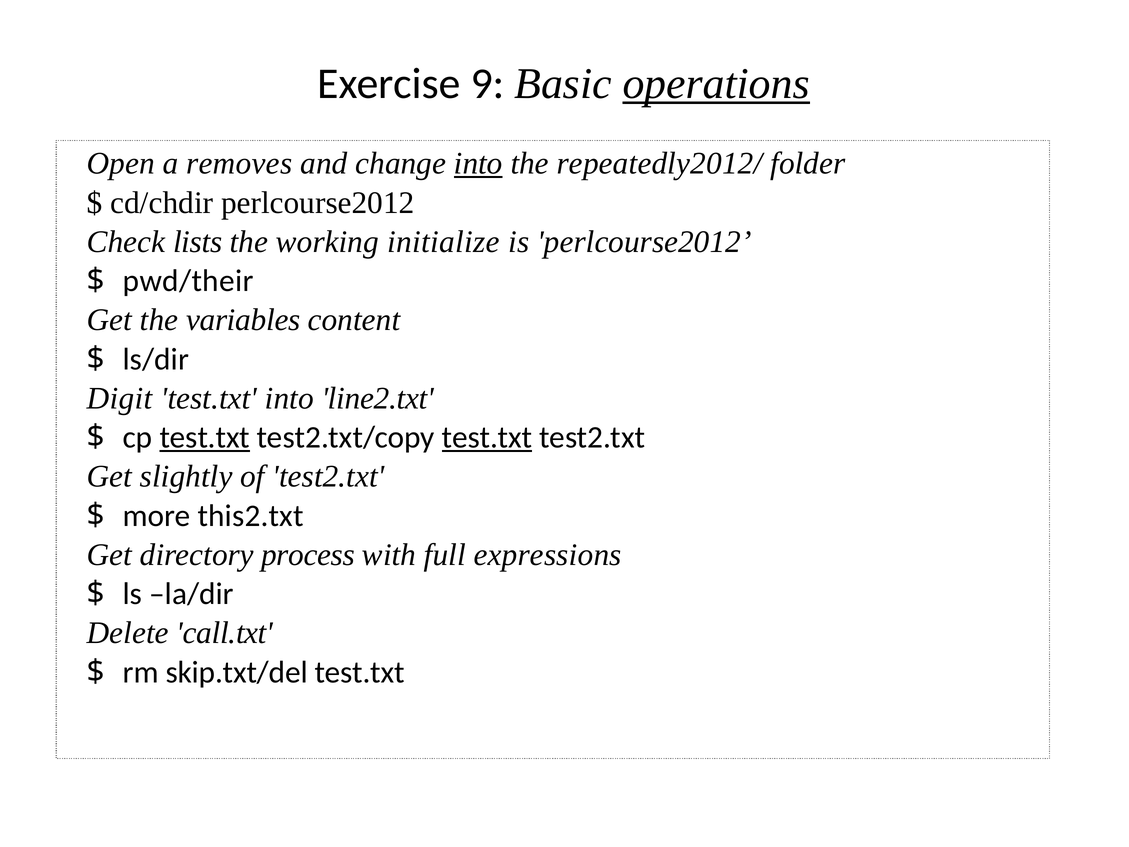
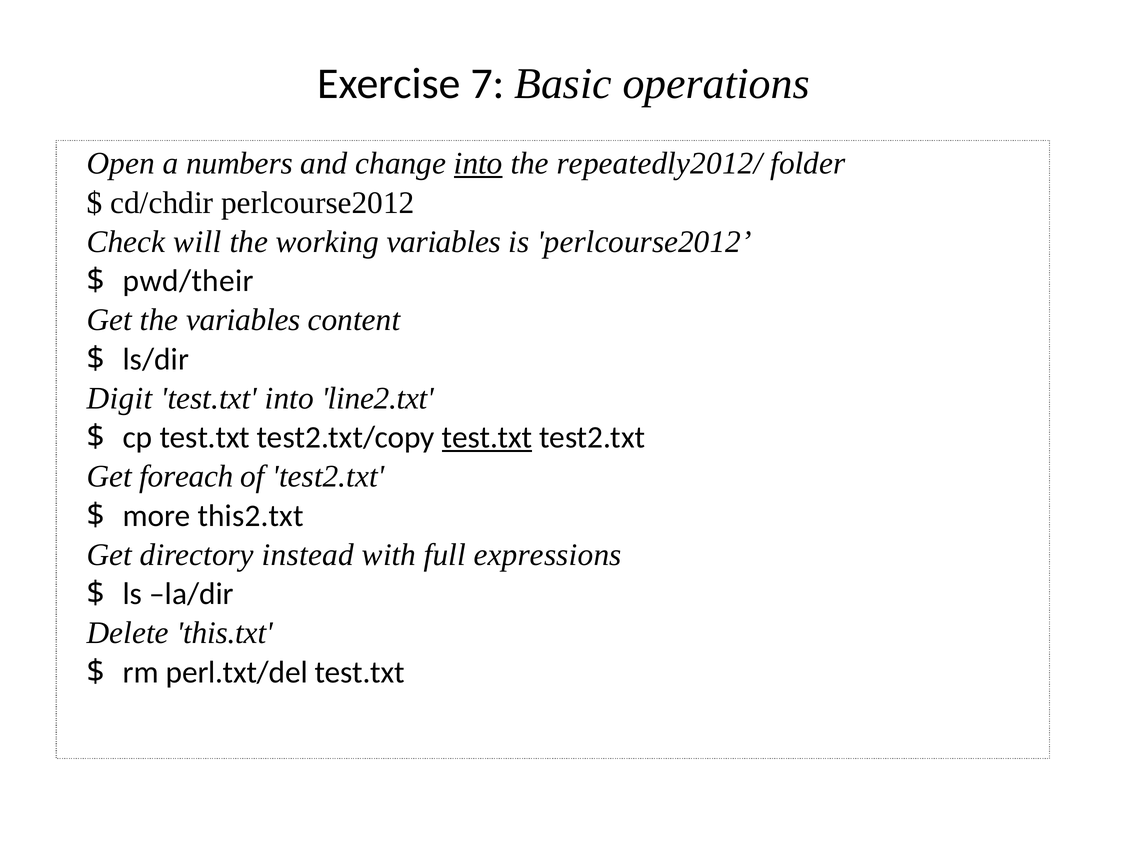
9: 9 -> 7
operations underline: present -> none
removes: removes -> numbers
lists: lists -> will
working initialize: initialize -> variables
test.txt at (205, 437) underline: present -> none
slightly: slightly -> foreach
process: process -> instead
call.txt: call.txt -> this.txt
skip.txt/del: skip.txt/del -> perl.txt/del
